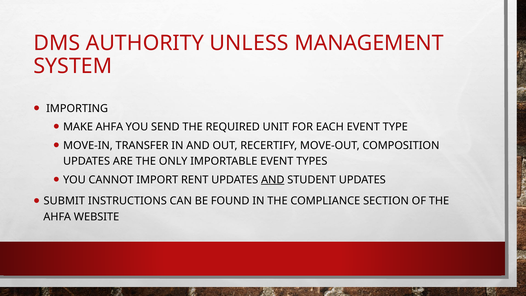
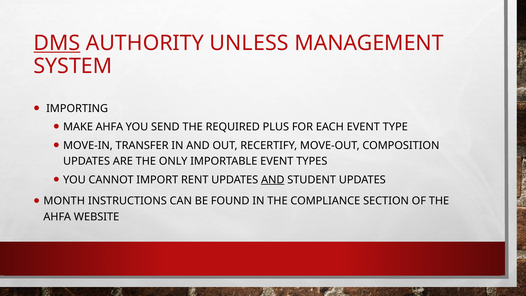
DMS underline: none -> present
UNIT: UNIT -> PLUS
SUBMIT: SUBMIT -> MONTH
